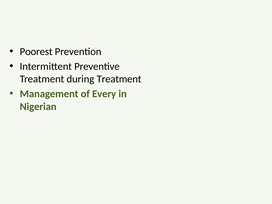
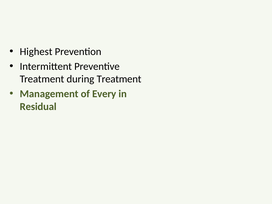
Poorest: Poorest -> Highest
Nigerian: Nigerian -> Residual
